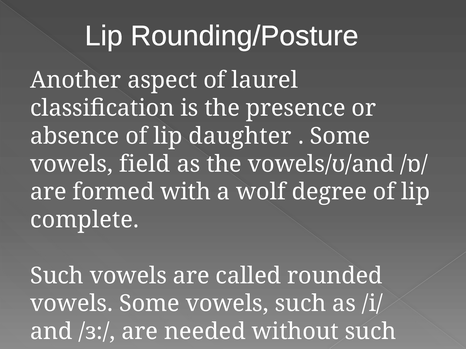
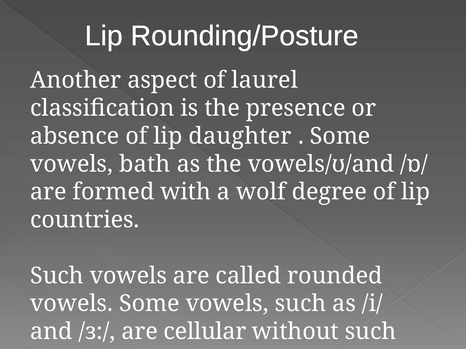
field: field -> bath
complete: complete -> countries
needed: needed -> cellular
